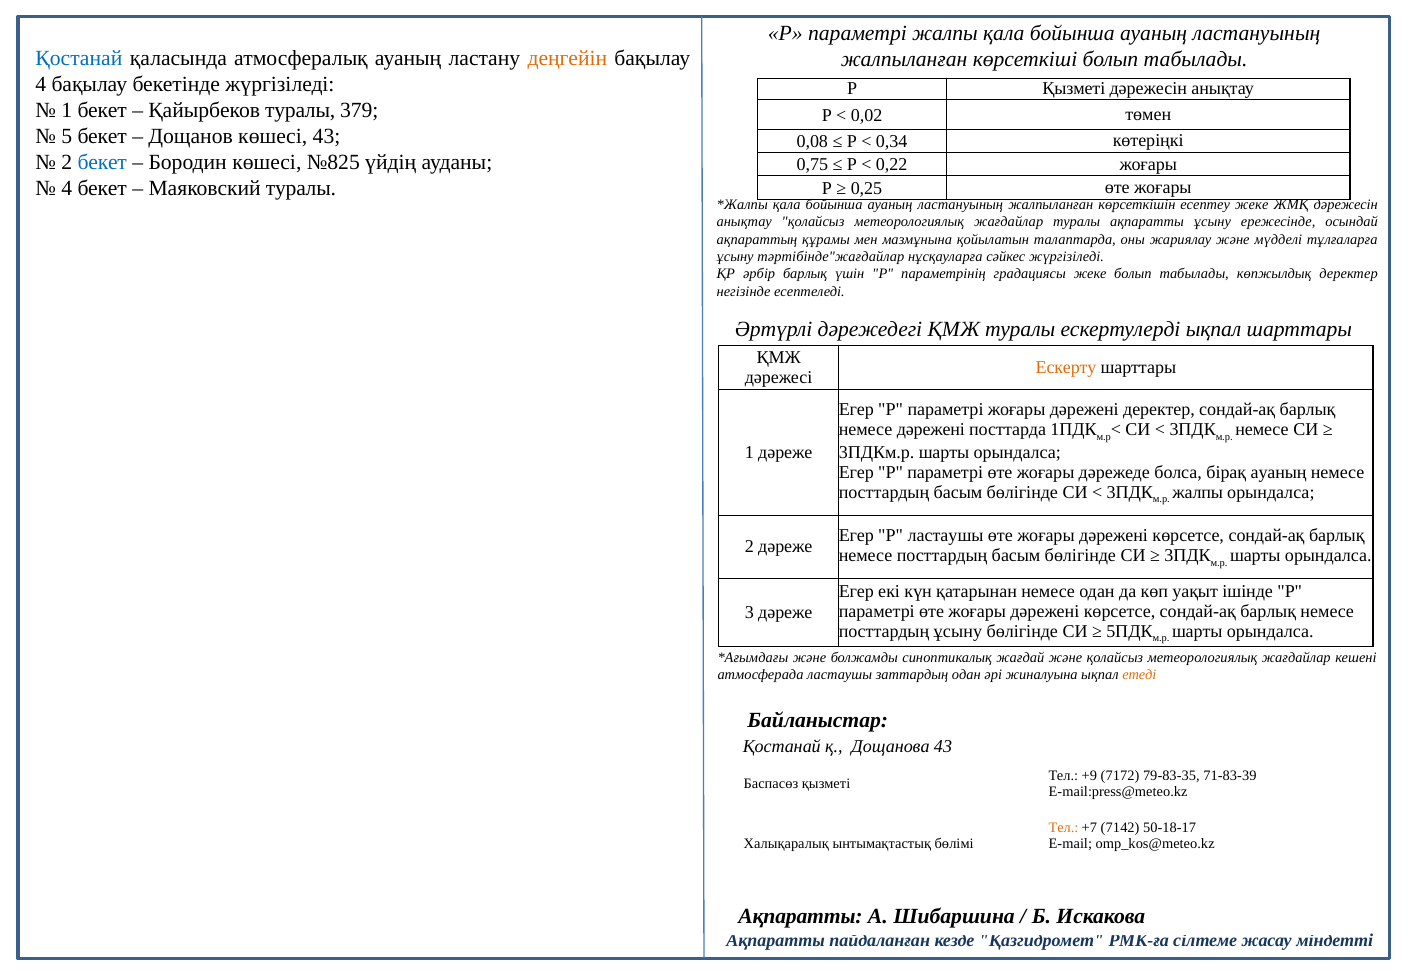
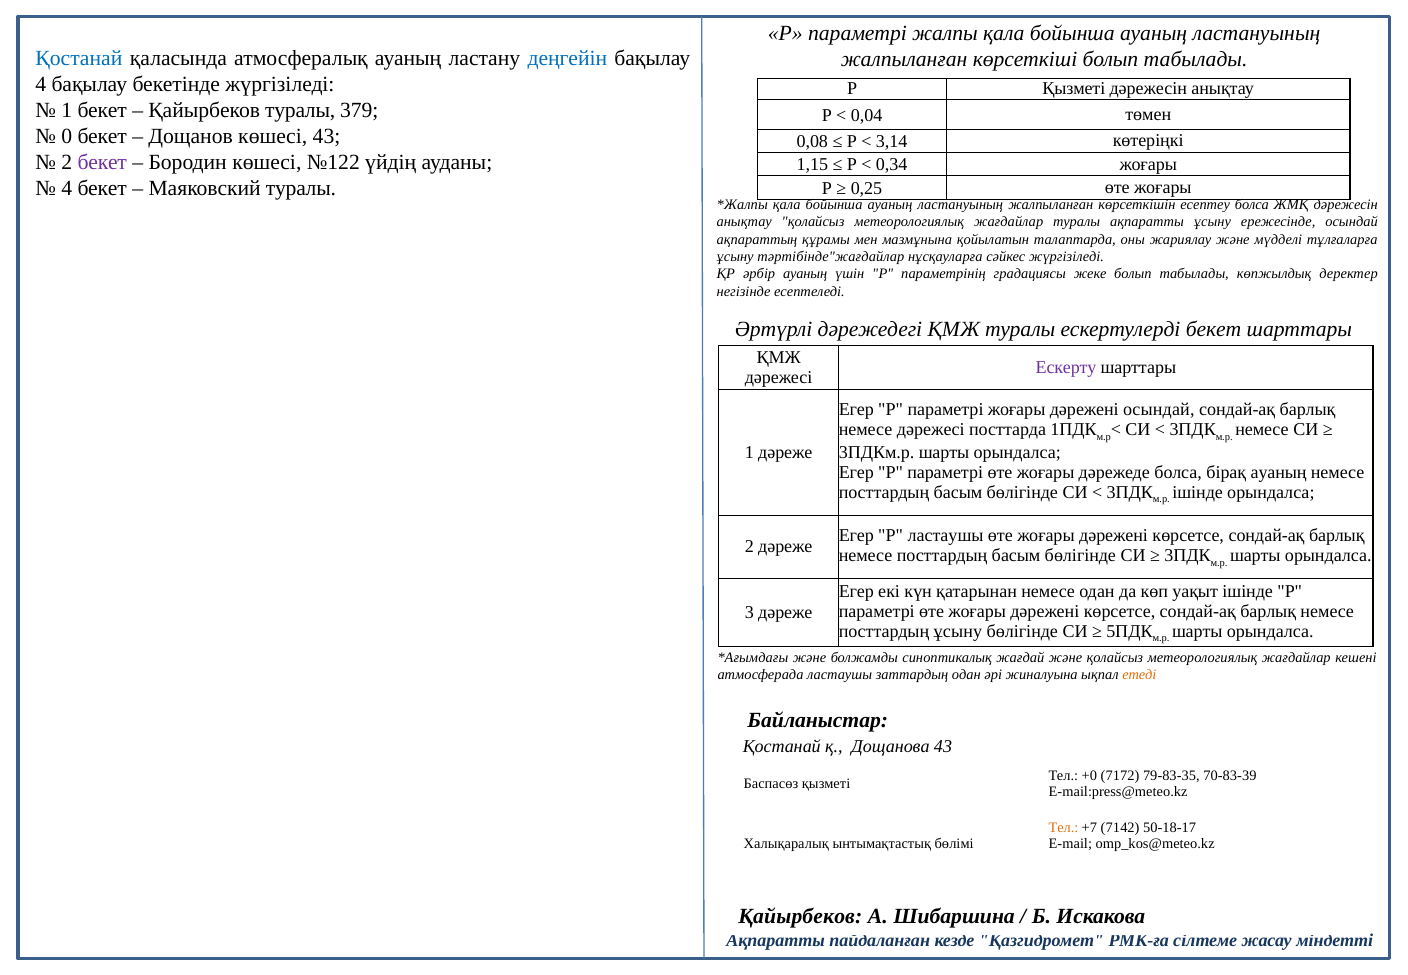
деңгейін colour: orange -> blue
0,02: 0,02 -> 0,04
5: 5 -> 0
0,34: 0,34 -> 3,14
бекет at (102, 163) colour: blue -> purple
№825: №825 -> №122
0,75: 0,75 -> 1,15
0,22: 0,22 -> 0,34
есептеу жеке: жеке -> болса
әрбір барлық: барлық -> ауаның
ескертулерді ықпал: ықпал -> бекет
Ескерту colour: orange -> purple
дәрежені деректер: деректер -> осындай
немесе дәрежені: дәрежені -> дәрежесі
жалпы at (1198, 492): жалпы -> ішінде
+9: +9 -> +0
71-83-39: 71-83-39 -> 70-83-39
Ақпаратты at (800, 916): Ақпаратты -> Қайырбеков
